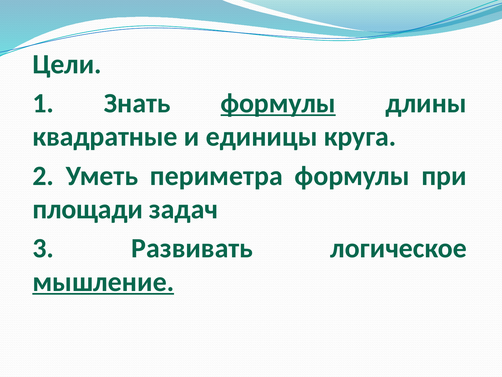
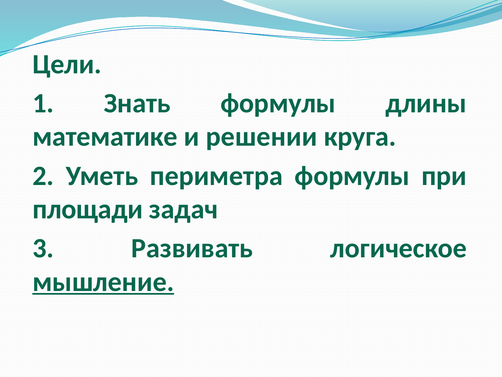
формулы at (278, 103) underline: present -> none
квадратные: квадратные -> математике
единицы: единицы -> решении
